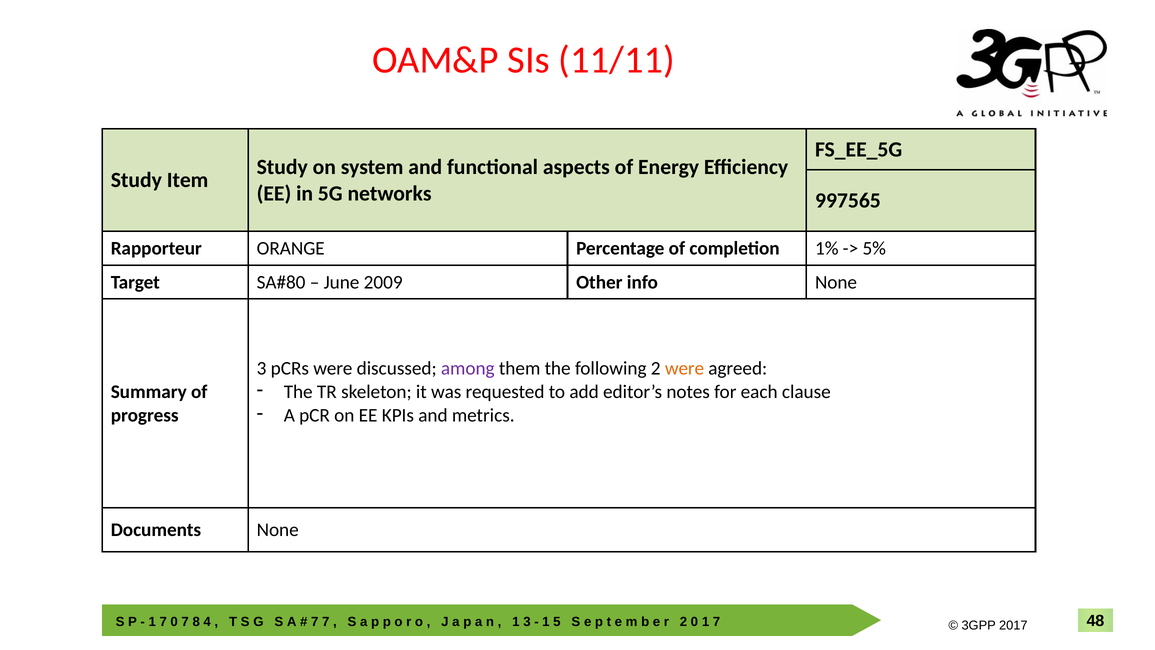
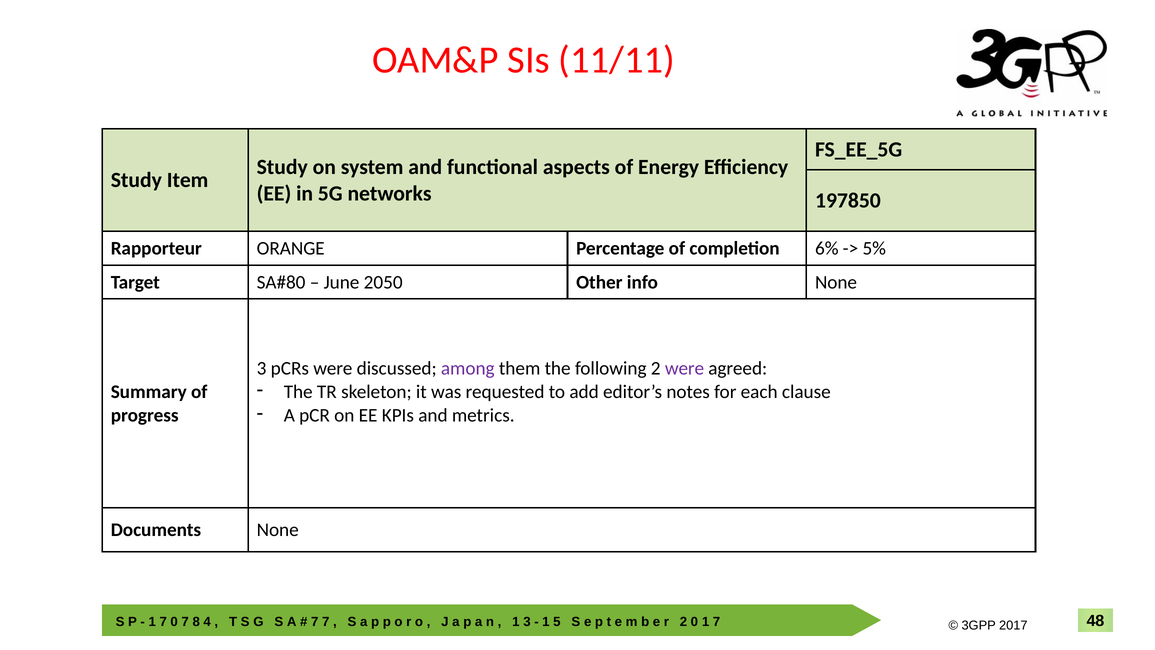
997565: 997565 -> 197850
1%: 1% -> 6%
2009: 2009 -> 2050
were at (685, 368) colour: orange -> purple
